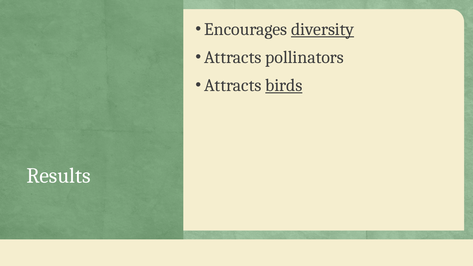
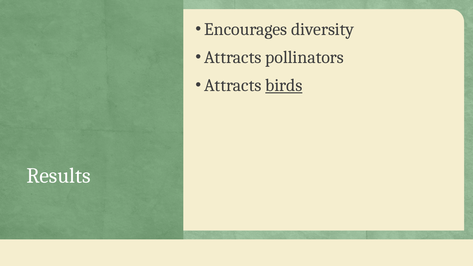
diversity underline: present -> none
